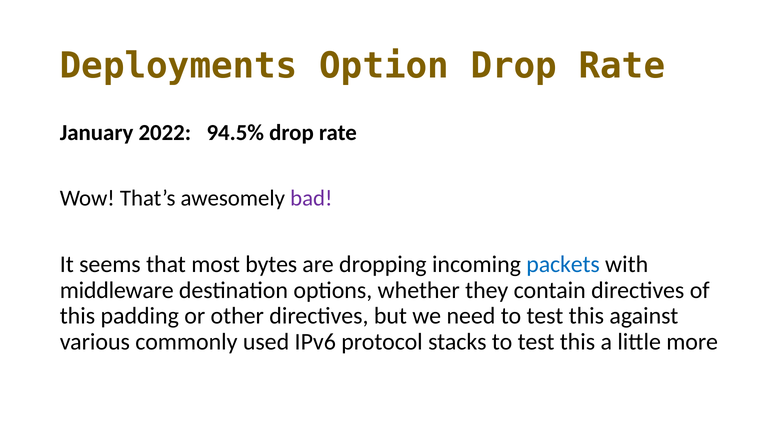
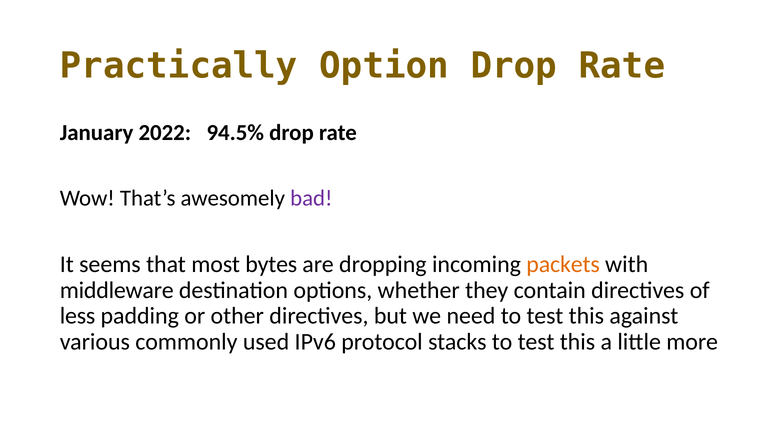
Deployments: Deployments -> Practically
packets colour: blue -> orange
this at (77, 316): this -> less
